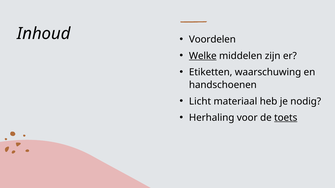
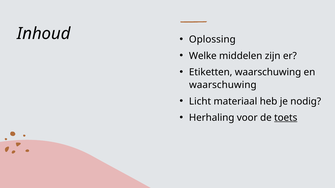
Voordelen: Voordelen -> Oplossing
Welke underline: present -> none
handschoenen at (223, 85): handschoenen -> waarschuwing
